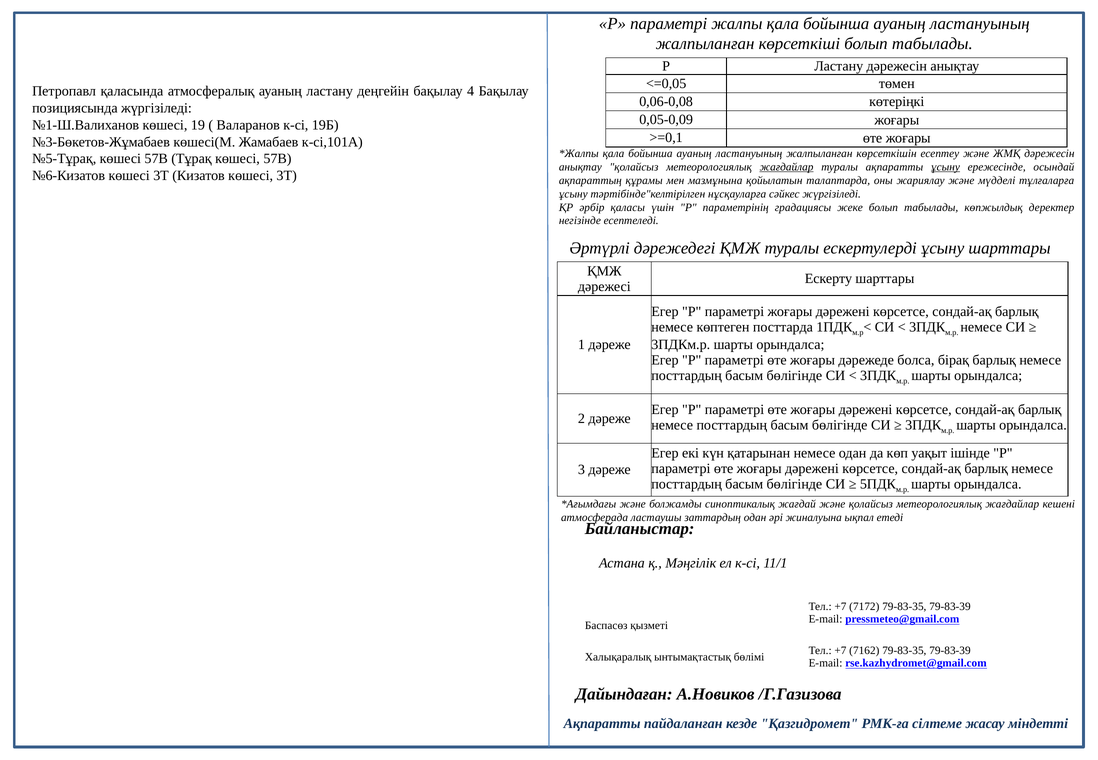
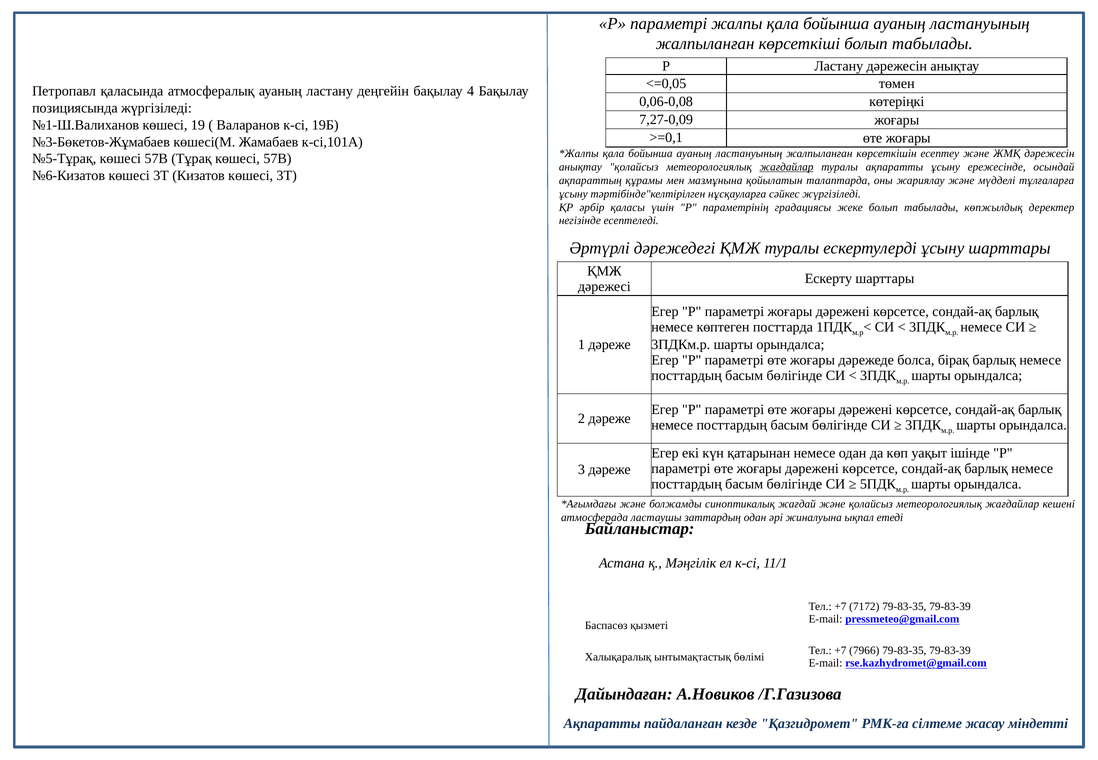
0,05-0,09: 0,05-0,09 -> 7,27-0,09
ұсыну at (945, 167) underline: present -> none
7162: 7162 -> 7966
